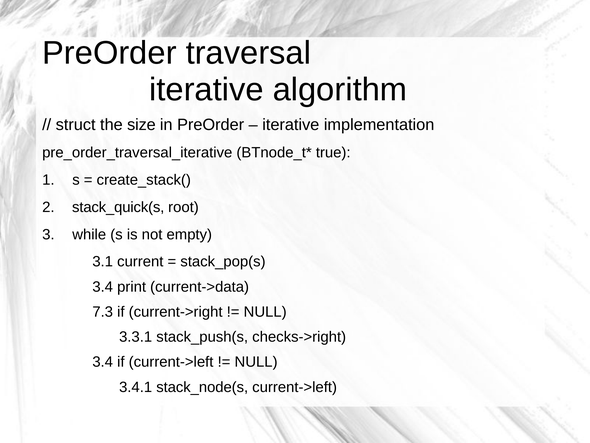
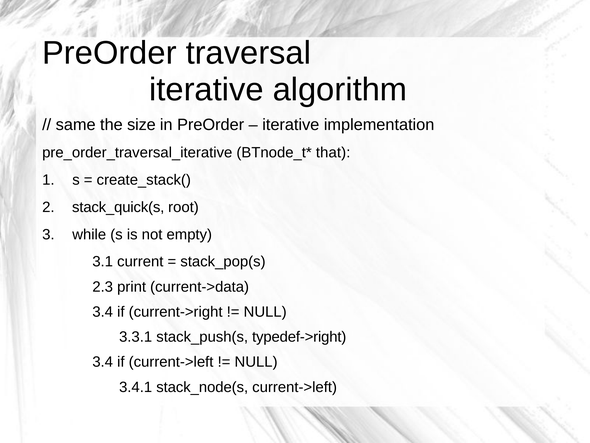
struct: struct -> same
true: true -> that
3.4 at (103, 286): 3.4 -> 2.3
7.3 at (103, 311): 7.3 -> 3.4
checks->right: checks->right -> typedef->right
